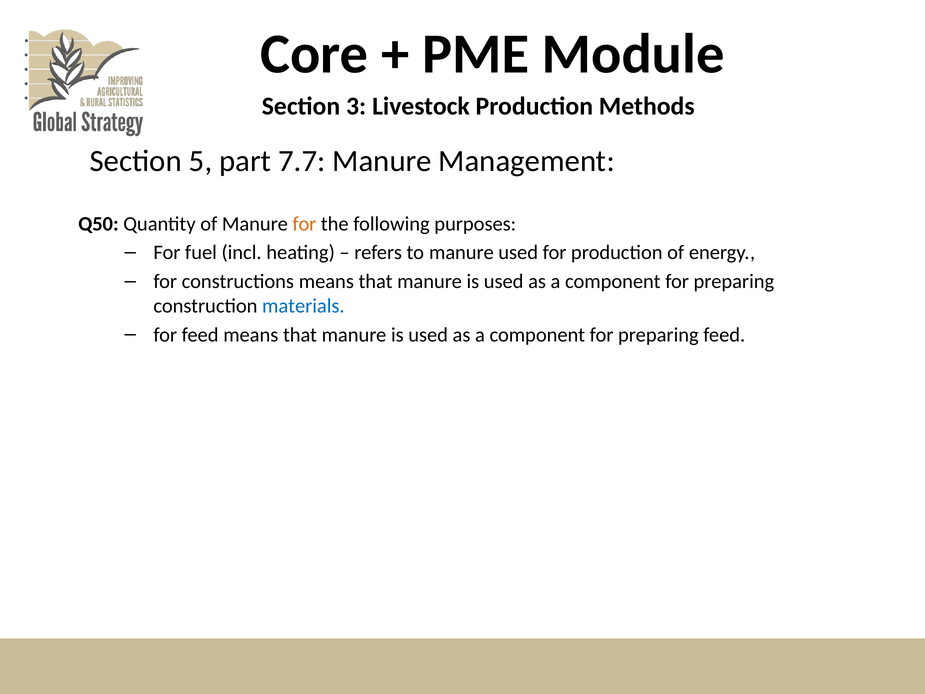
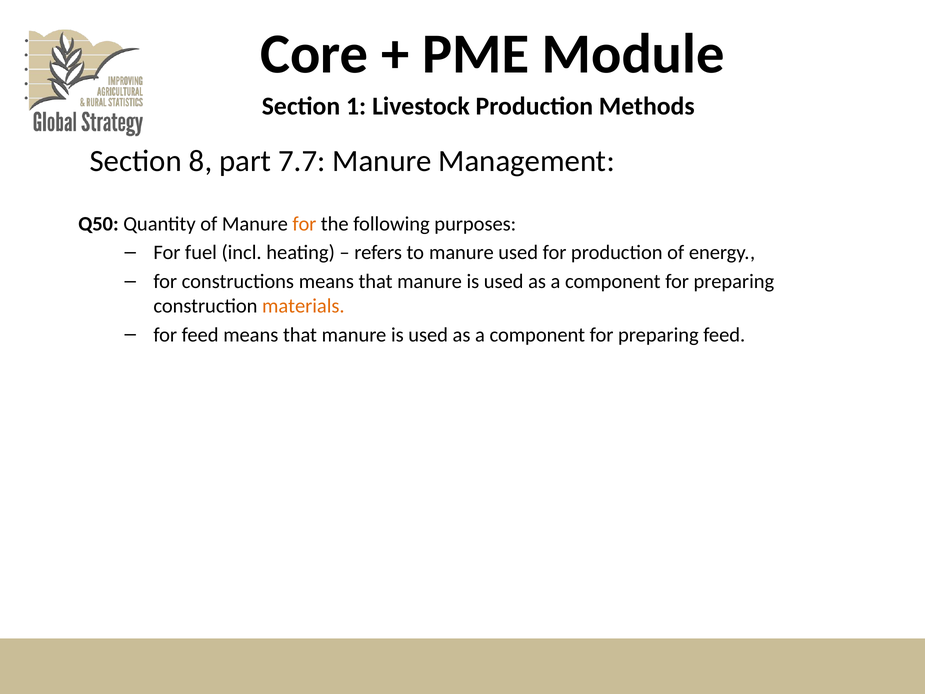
3: 3 -> 1
5: 5 -> 8
materials colour: blue -> orange
